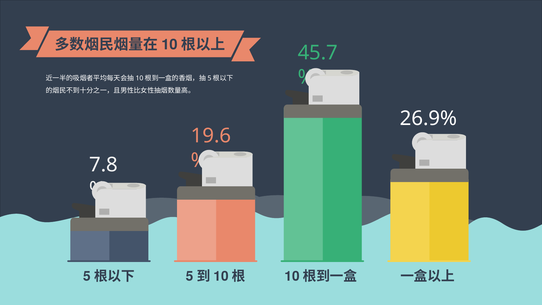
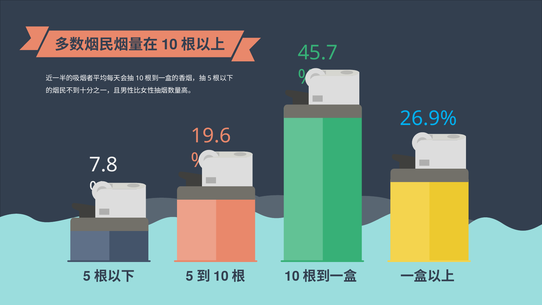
26.9% colour: white -> light blue
